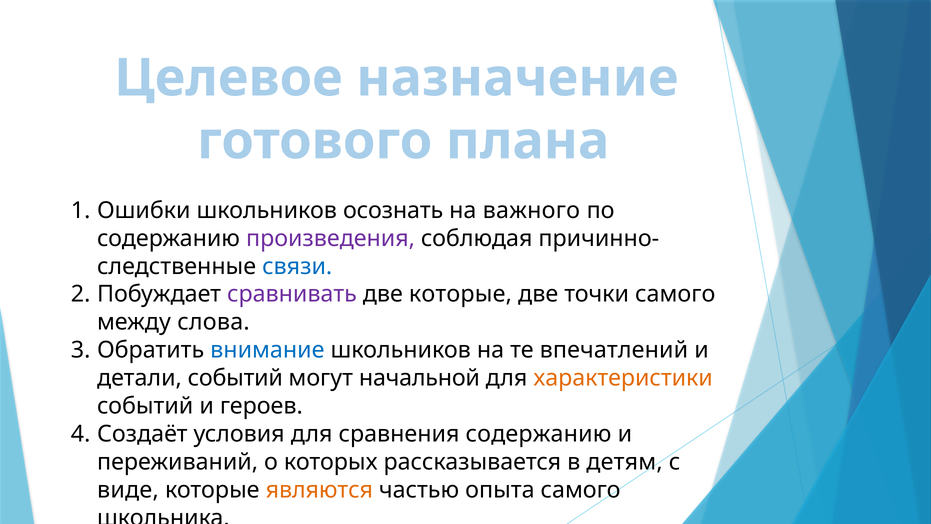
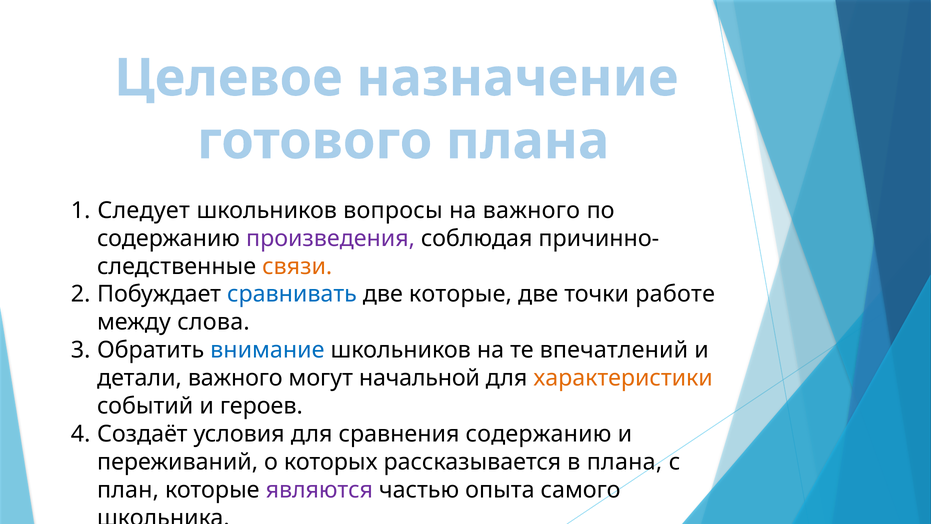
Ошибки: Ошибки -> Следует
осознать: осознать -> вопросы
связи colour: blue -> orange
сравнивать colour: purple -> blue
точки самого: самого -> работе
детали событий: событий -> важного
в детям: детям -> плана
виде: виде -> план
являются colour: orange -> purple
